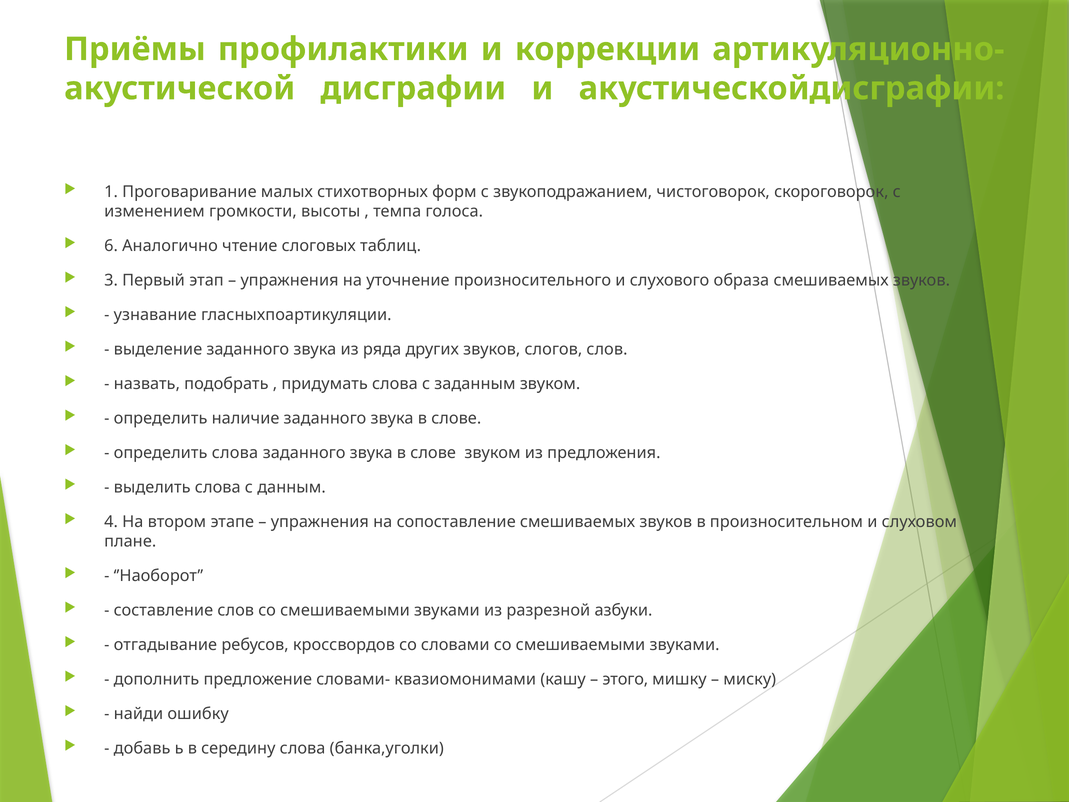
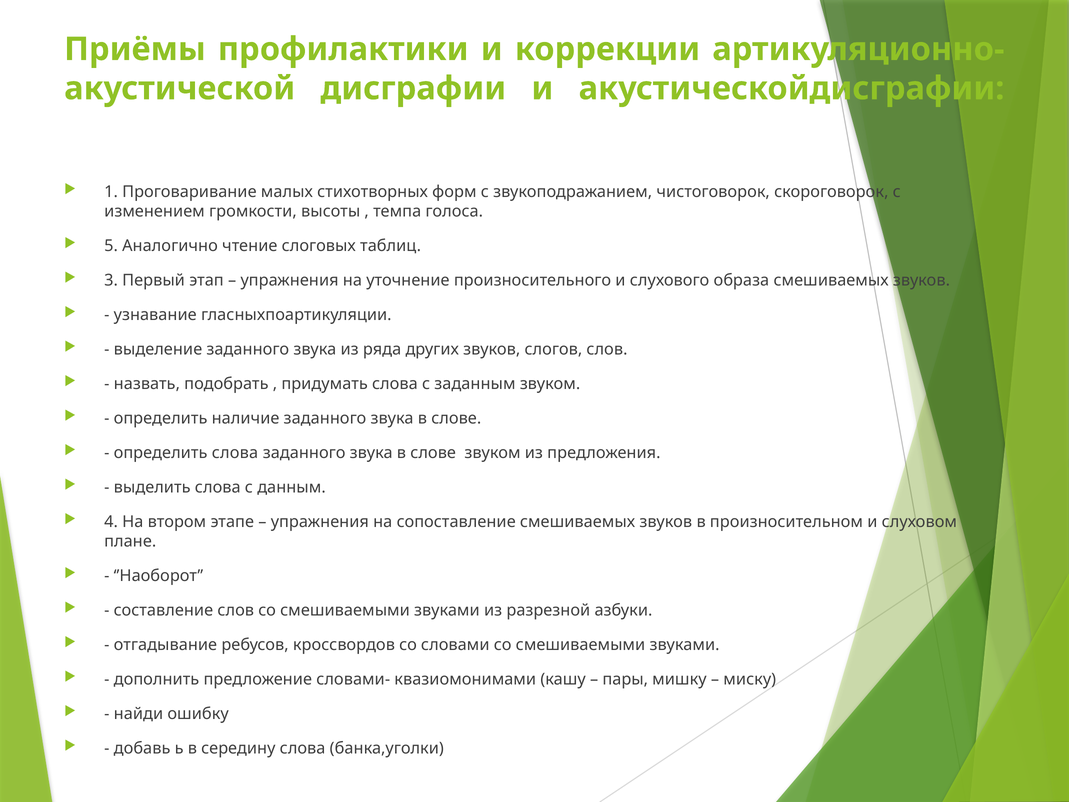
6: 6 -> 5
этого: этого -> пары
